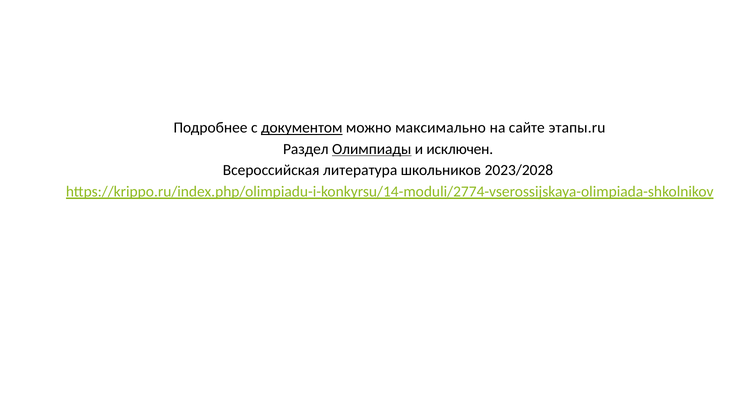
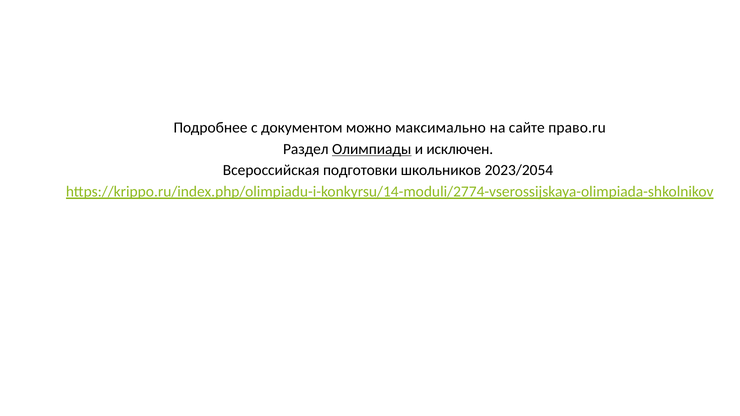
документом underline: present -> none
этапы.ru: этапы.ru -> право.ru
литература: литература -> подготовки
2023/2028: 2023/2028 -> 2023/2054
